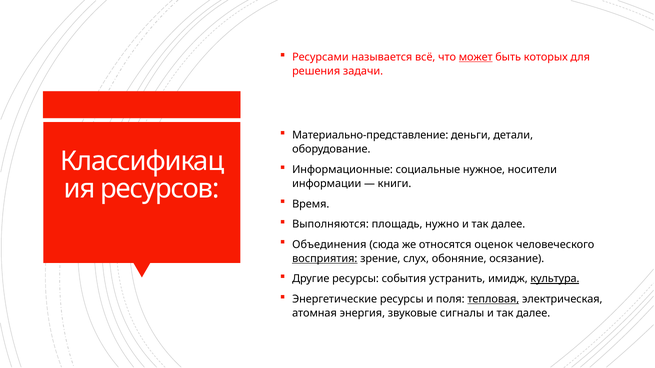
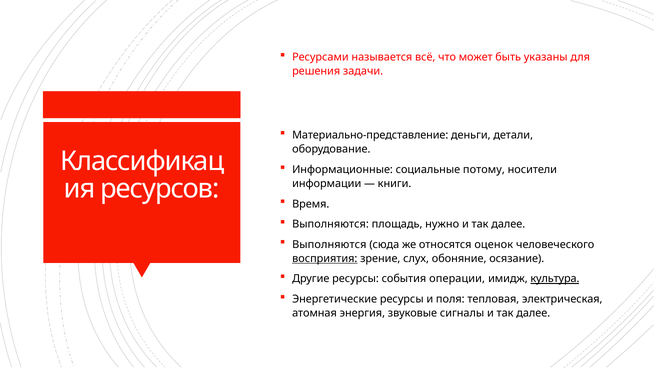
может underline: present -> none
которых: которых -> указаны
нужное: нужное -> потому
Объединения at (329, 245): Объединения -> Выполняются
устранить: устранить -> операции
тепловая underline: present -> none
